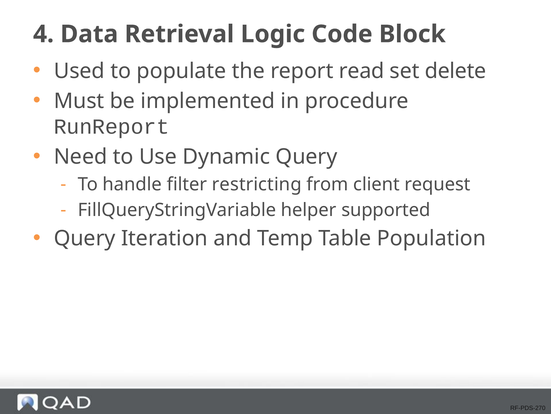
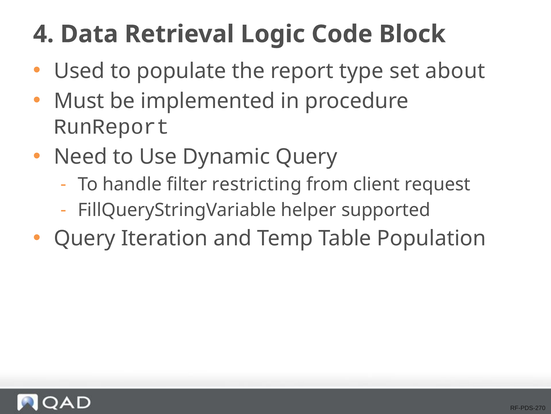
read: read -> type
delete: delete -> about
